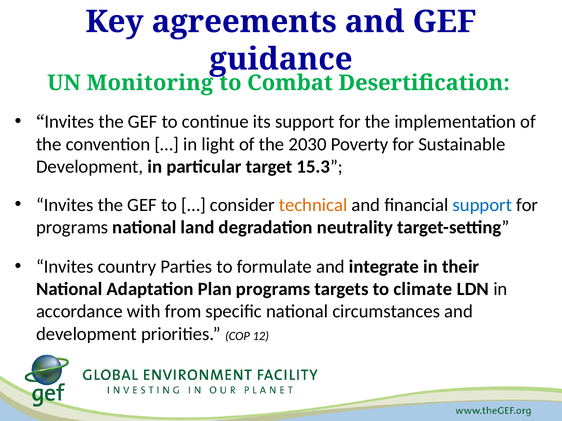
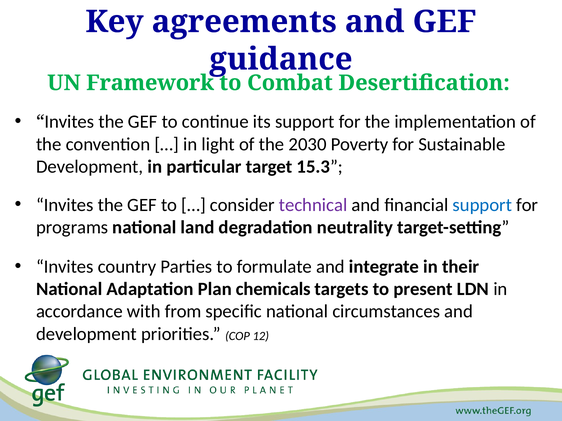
Monitoring: Monitoring -> Framework
technical colour: orange -> purple
Plan programs: programs -> chemicals
climate: climate -> present
